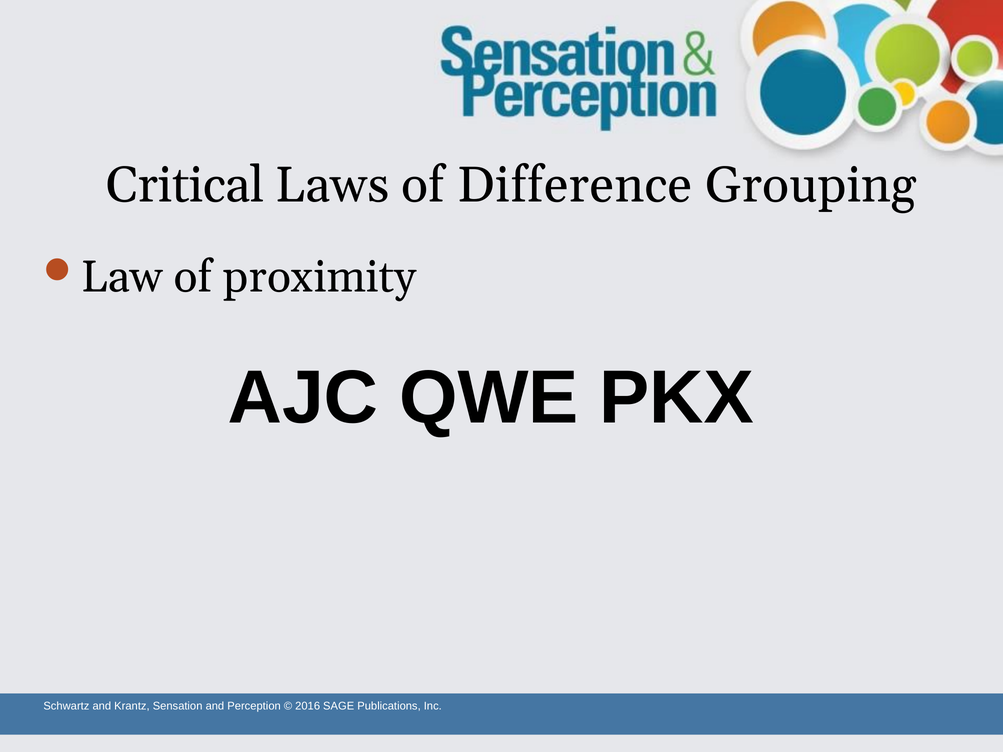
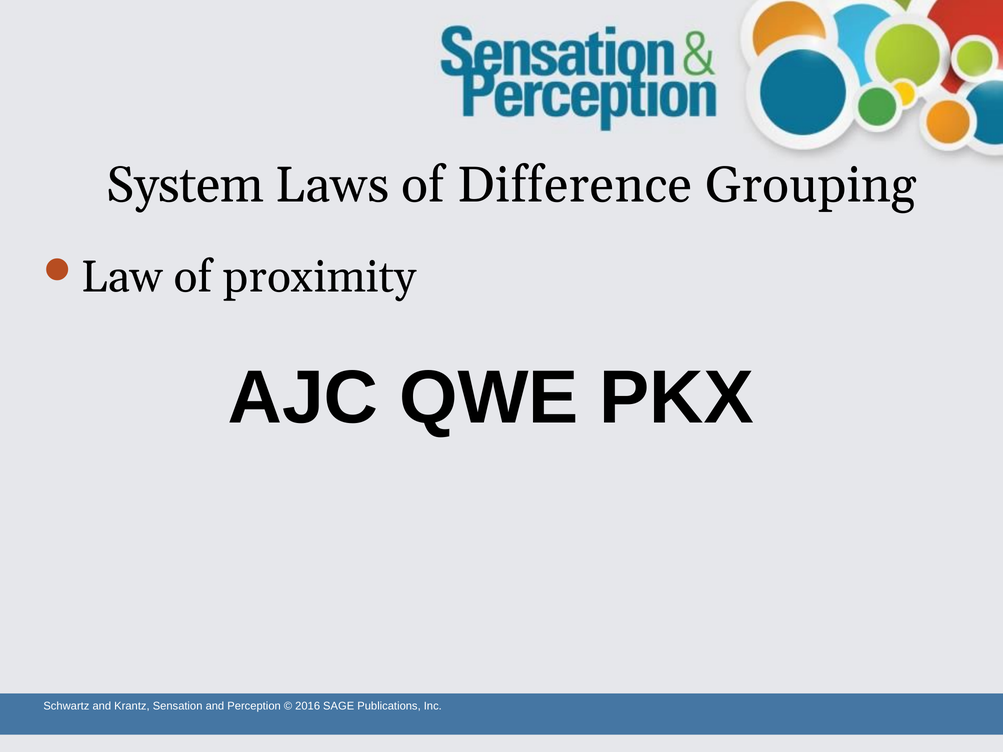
Critical: Critical -> System
